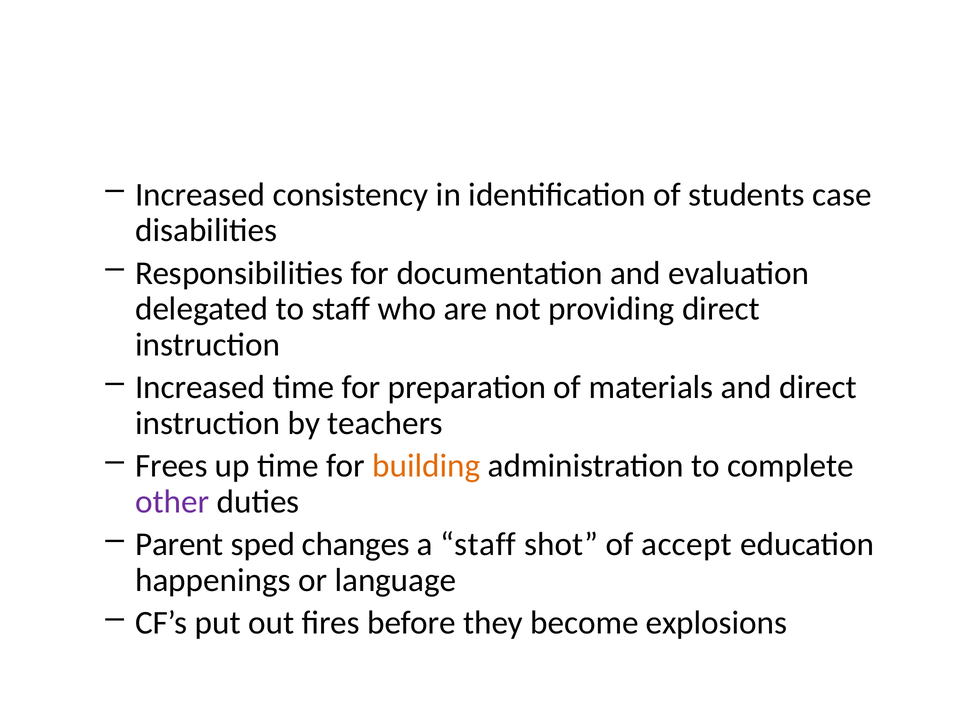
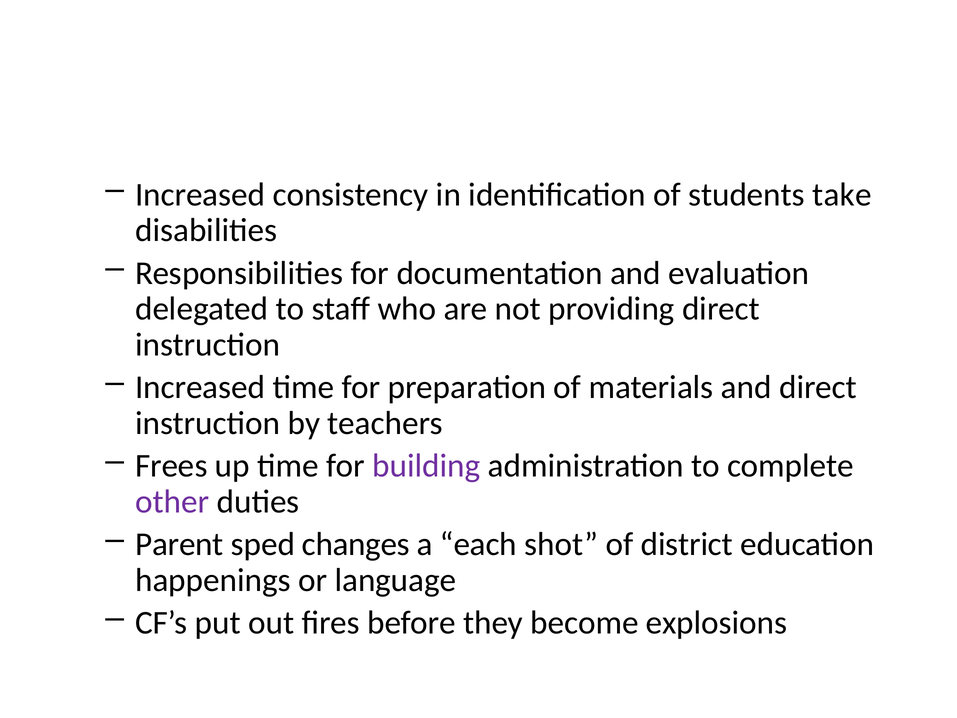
case: case -> take
building colour: orange -> purple
a staff: staff -> each
accept: accept -> district
